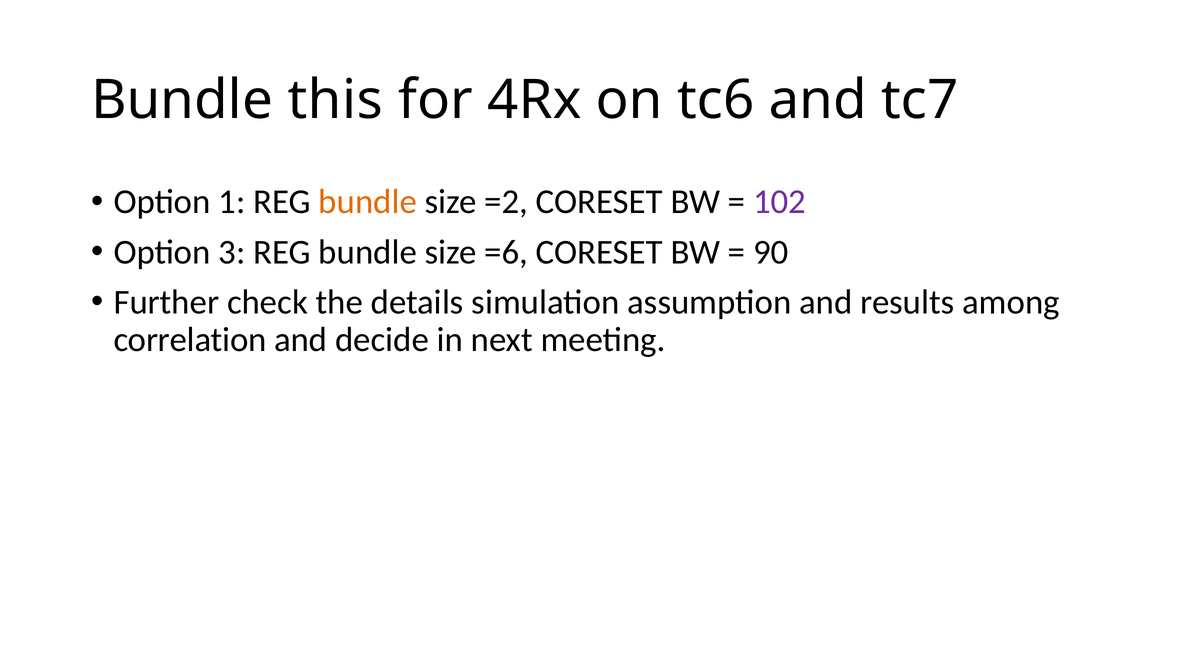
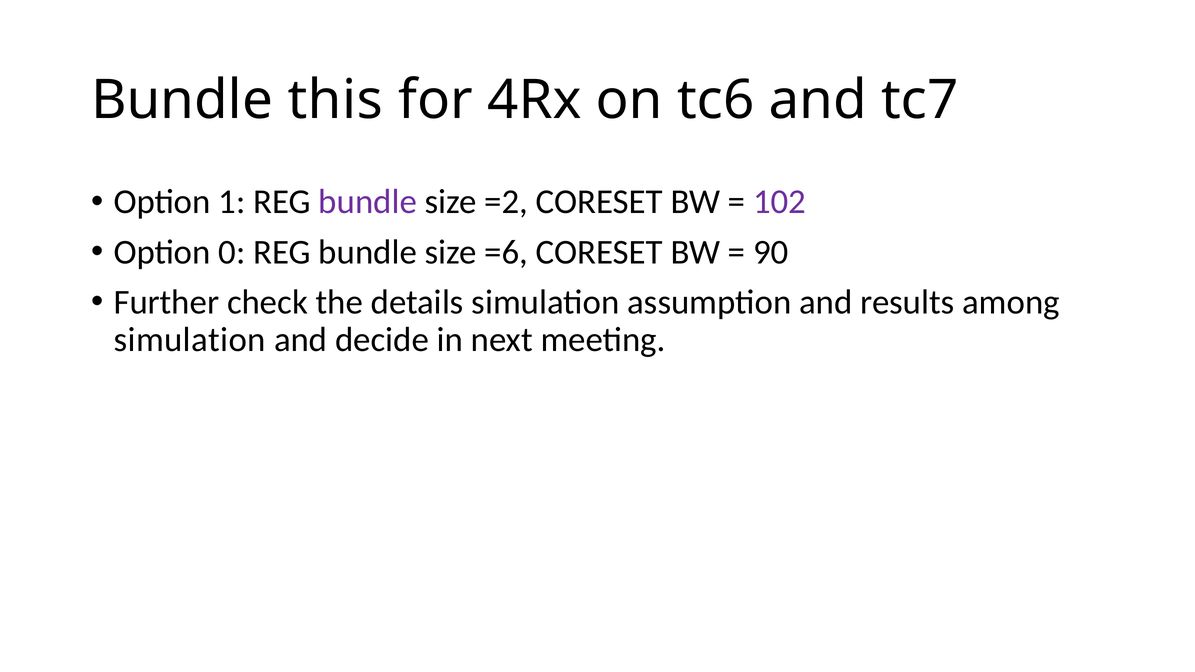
bundle at (368, 202) colour: orange -> purple
3: 3 -> 0
correlation at (190, 340): correlation -> simulation
